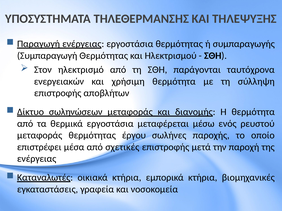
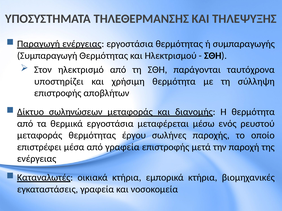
ενεργειακών: ενεργειακών -> υποστηρίζει
από σχετικές: σχετικές -> γραφεία
